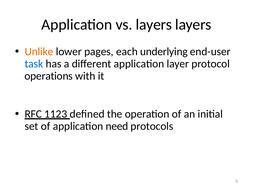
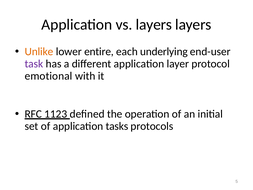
pages: pages -> entire
task colour: blue -> purple
operations: operations -> emotional
need: need -> tasks
